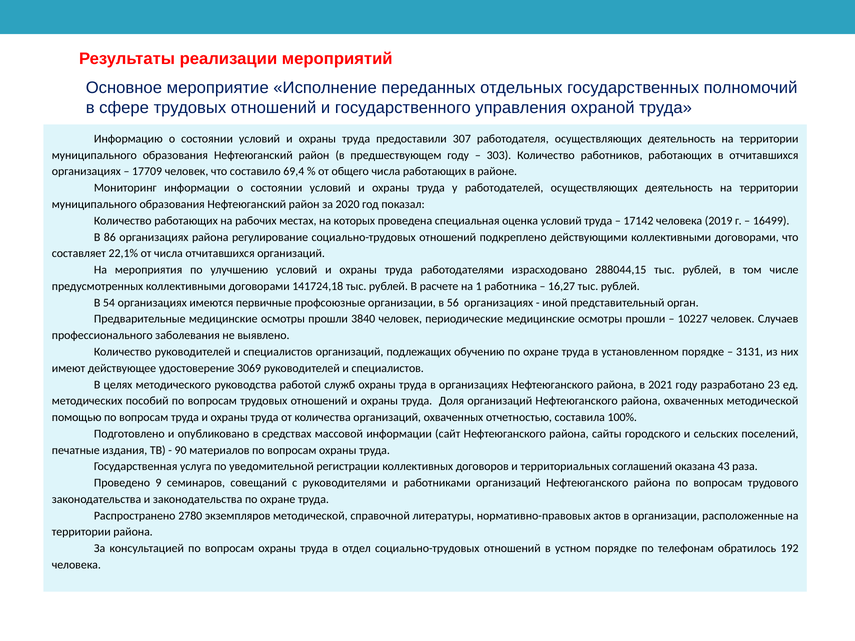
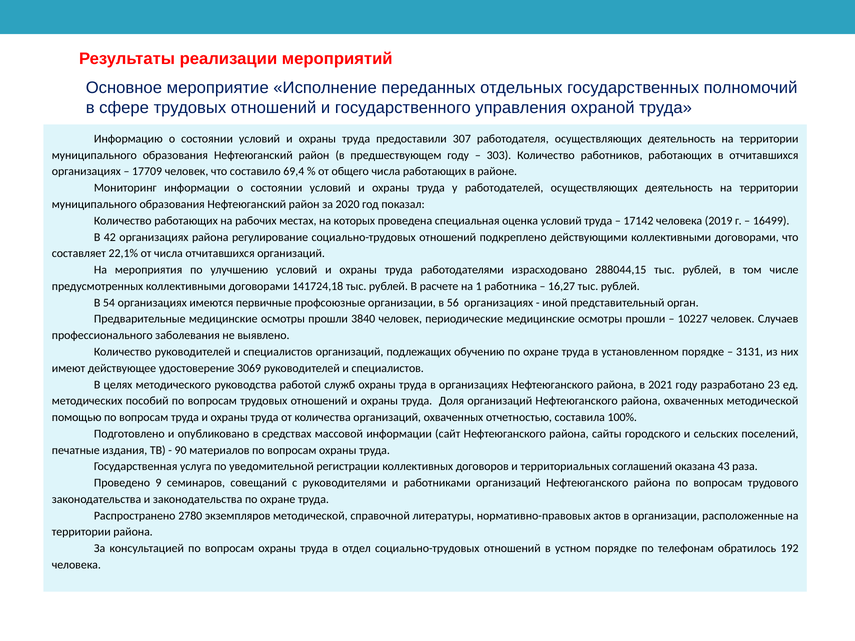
86: 86 -> 42
